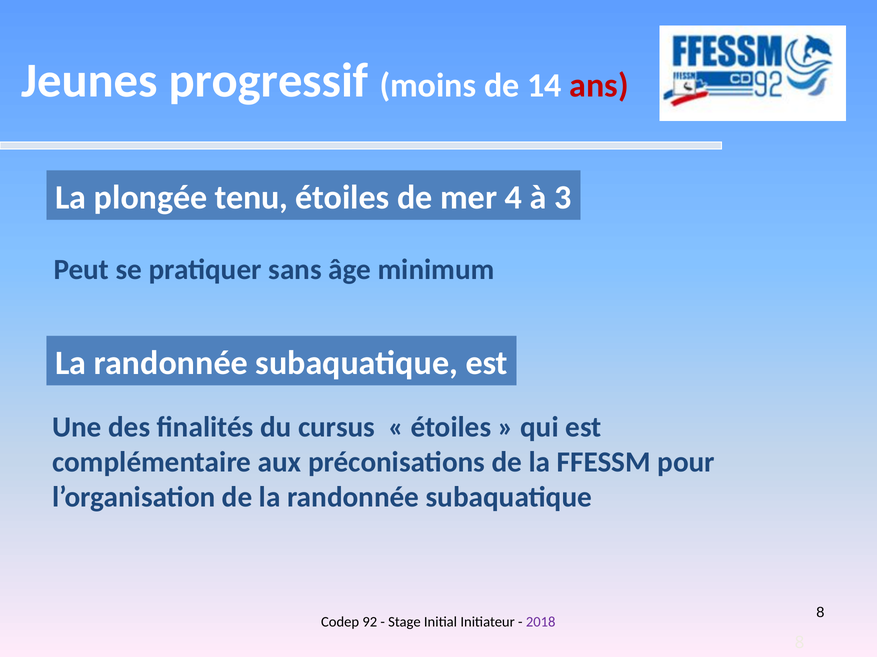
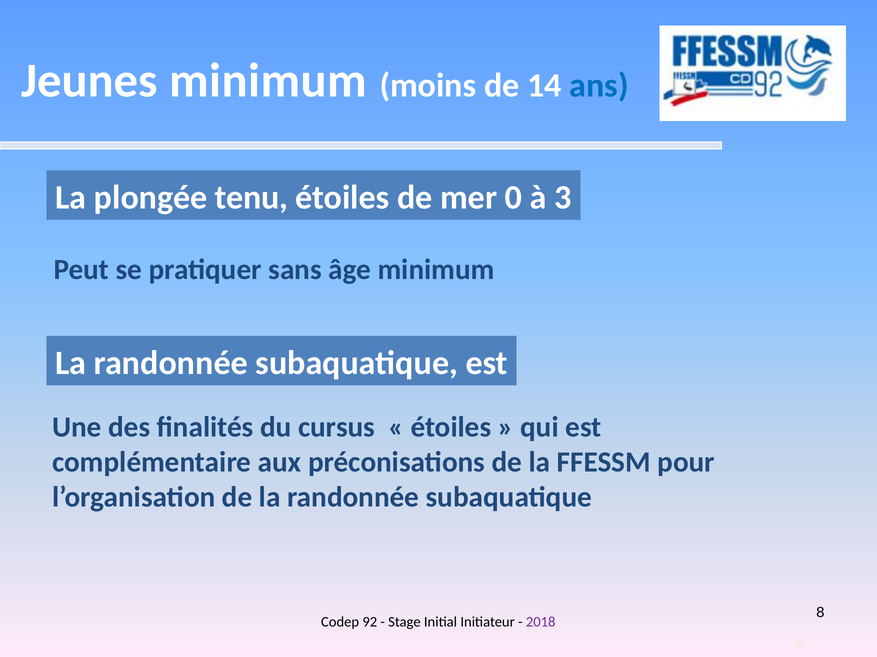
Jeunes progressif: progressif -> minimum
ans colour: red -> blue
4: 4 -> 0
